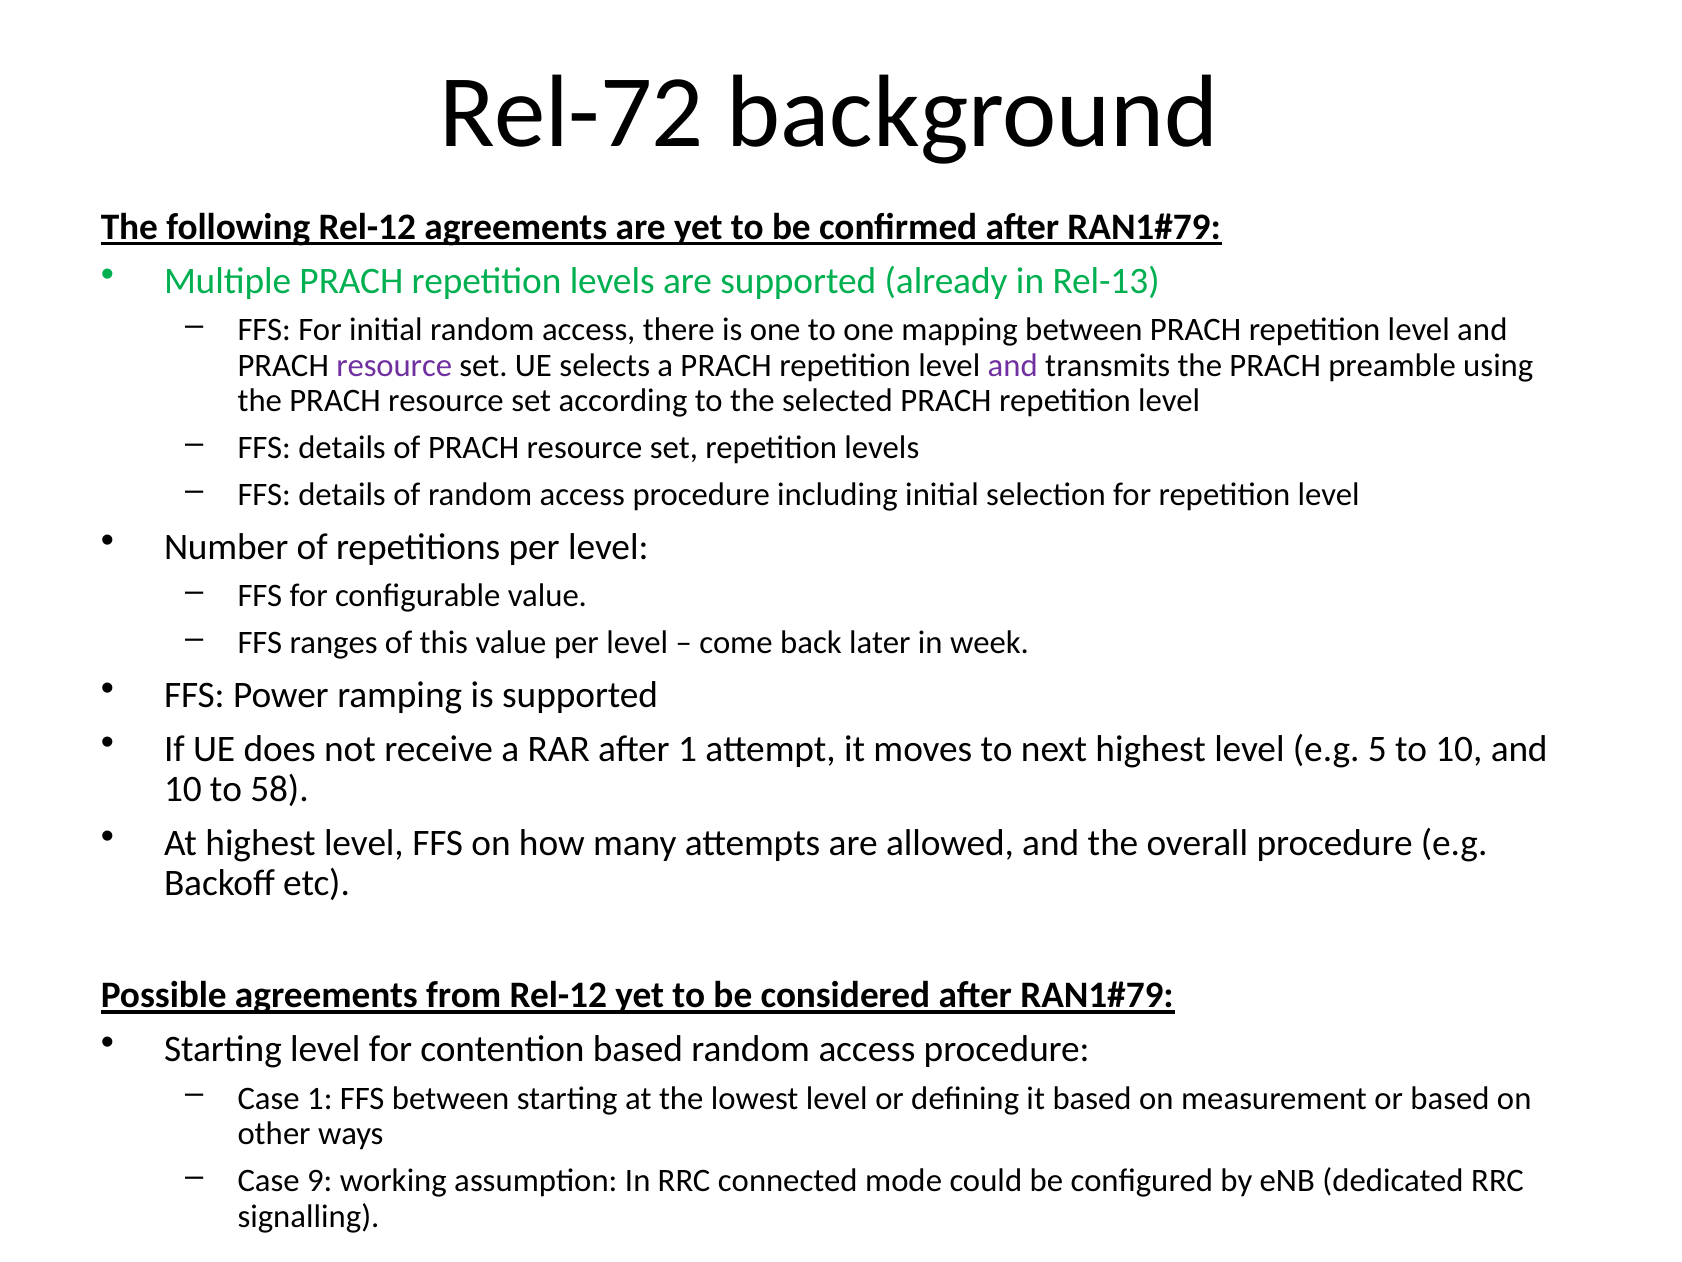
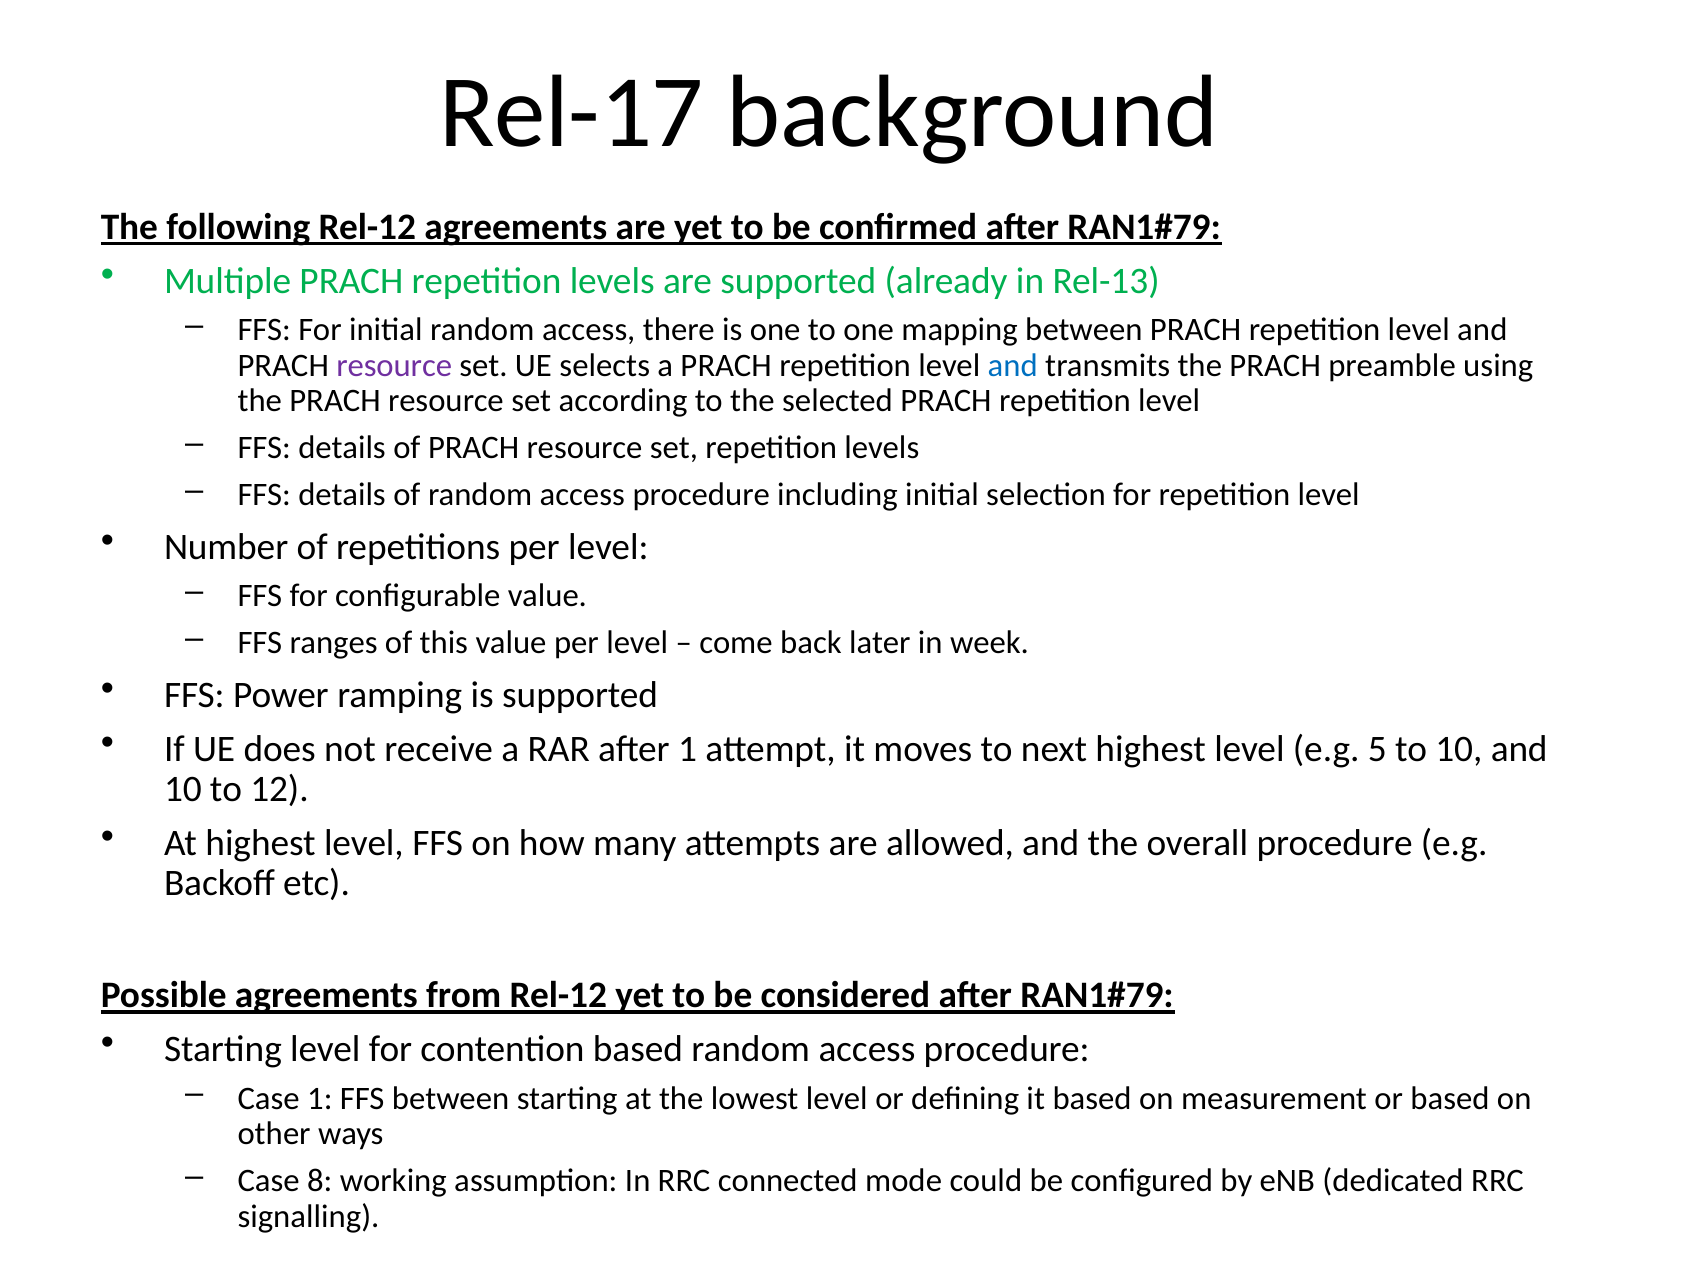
Rel-72: Rel-72 -> Rel-17
and at (1013, 365) colour: purple -> blue
58: 58 -> 12
9: 9 -> 8
